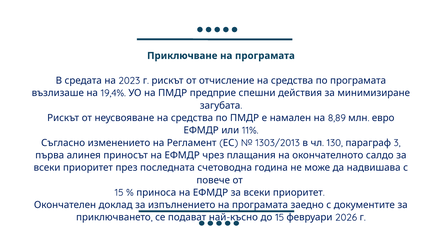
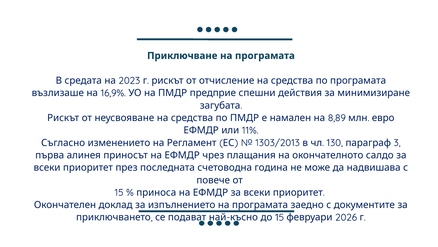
19,4%: 19,4% -> 16,9%
